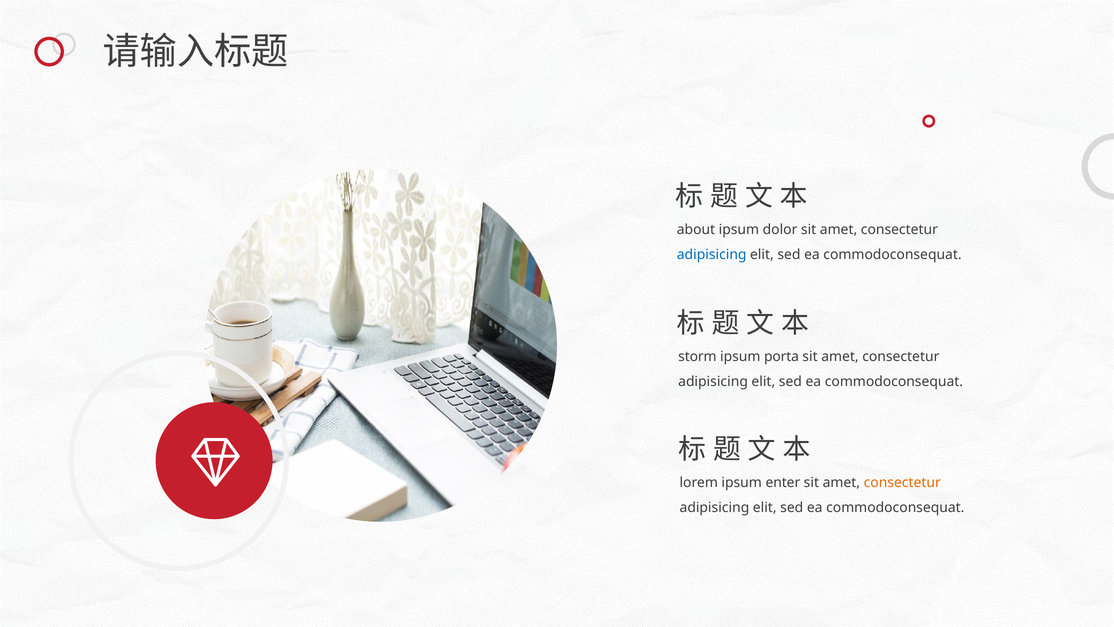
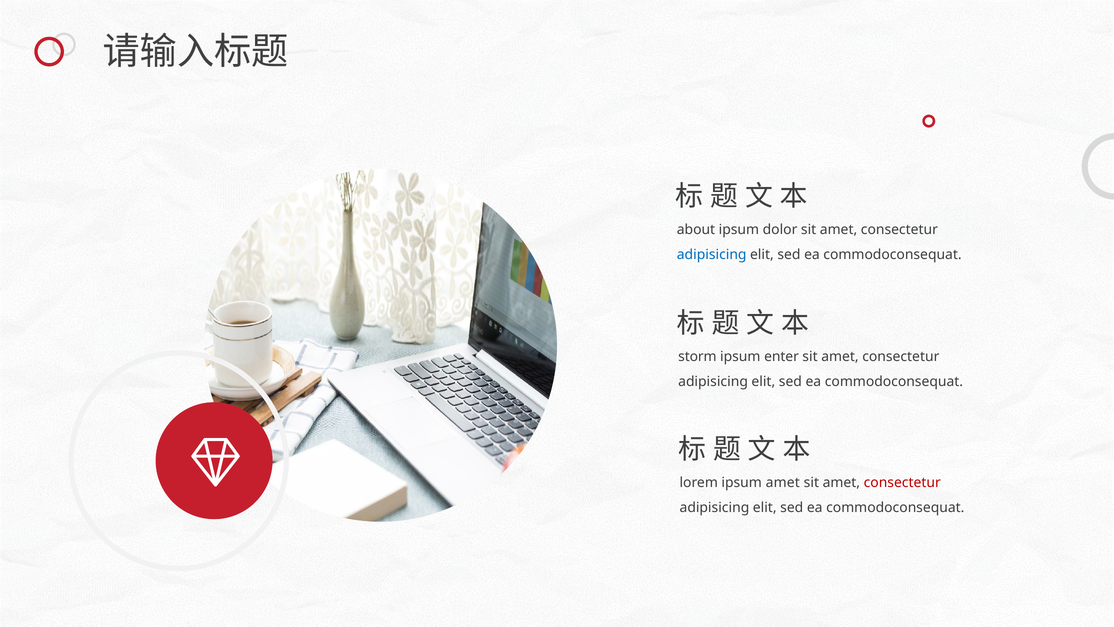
porta: porta -> enter
ipsum enter: enter -> amet
consectetur at (902, 482) colour: orange -> red
